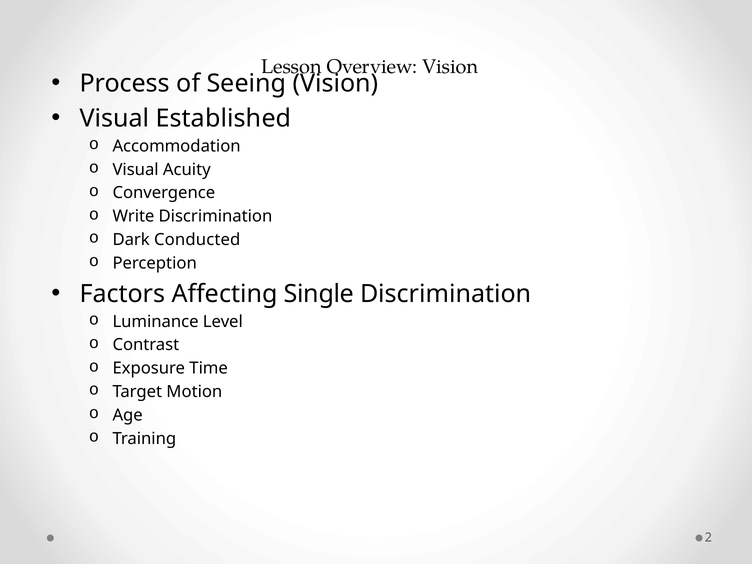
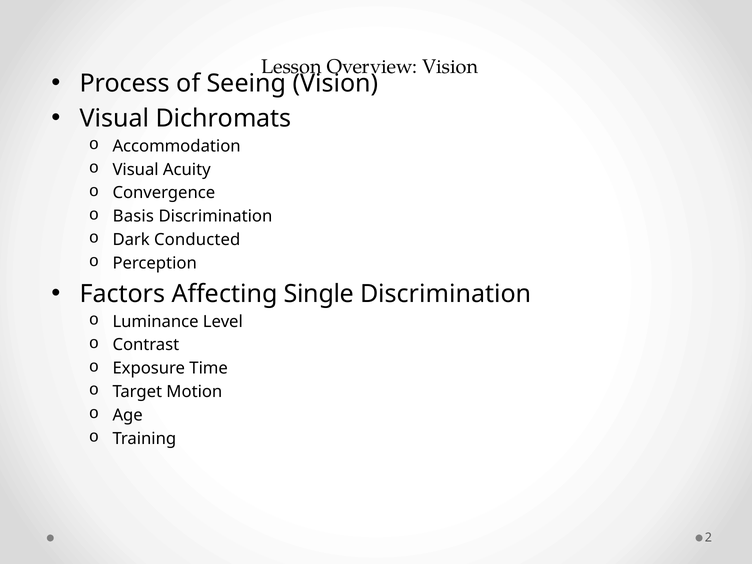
Established: Established -> Dichromats
Write: Write -> Basis
